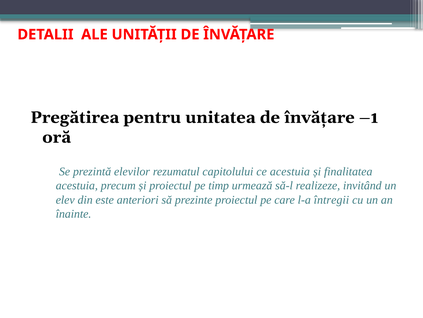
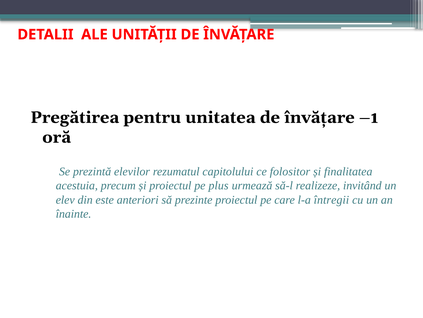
ce acestuia: acestuia -> folositor
timp: timp -> plus
